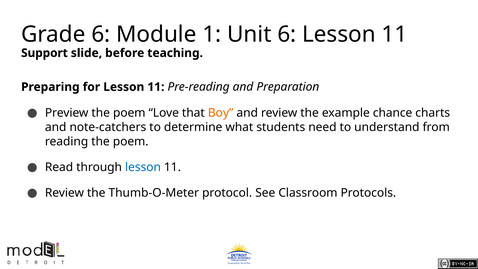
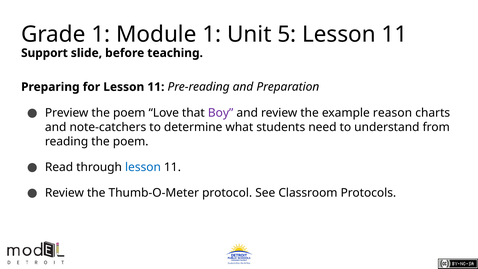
Grade 6: 6 -> 1
Unit 6: 6 -> 5
Boy colour: orange -> purple
chance: chance -> reason
